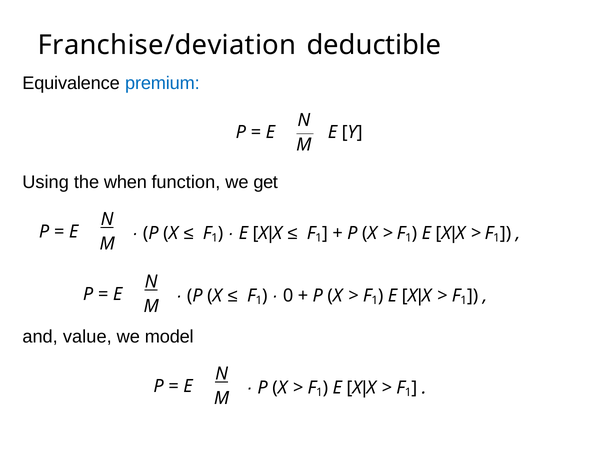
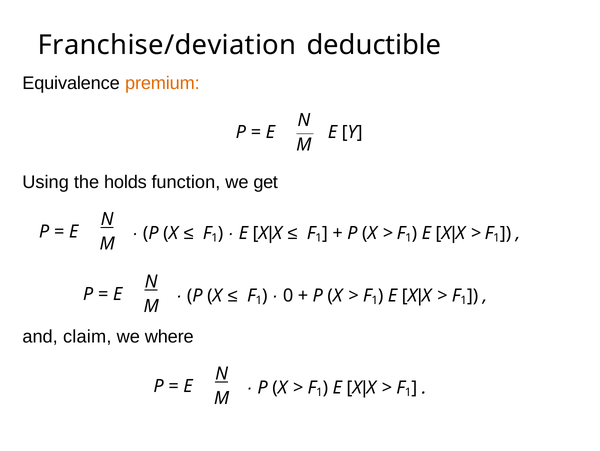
premium colour: blue -> orange
when: when -> holds
value: value -> claim
model: model -> where
